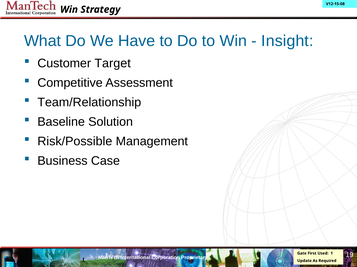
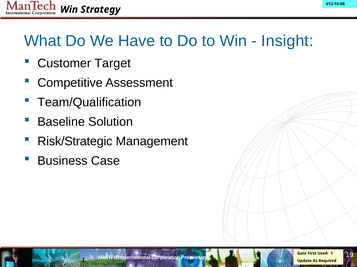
Team/Relationship: Team/Relationship -> Team/Qualification
Risk/Possible: Risk/Possible -> Risk/Strategic
